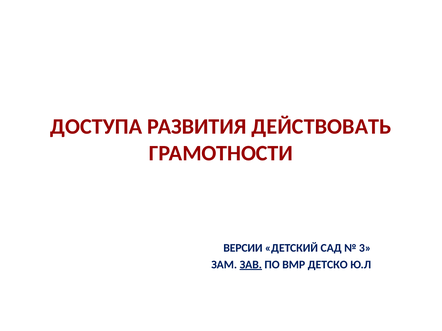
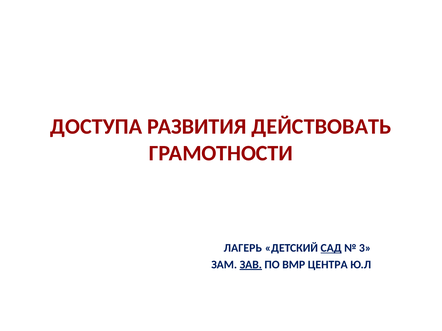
ВЕРСИИ: ВЕРСИИ -> ЛАГЕРЬ
САД underline: none -> present
ДЕТСКО: ДЕТСКО -> ЦЕНТРА
